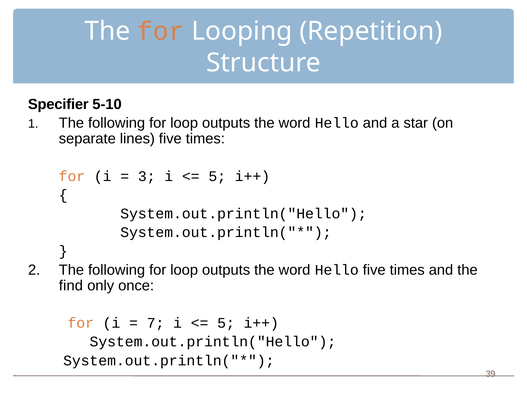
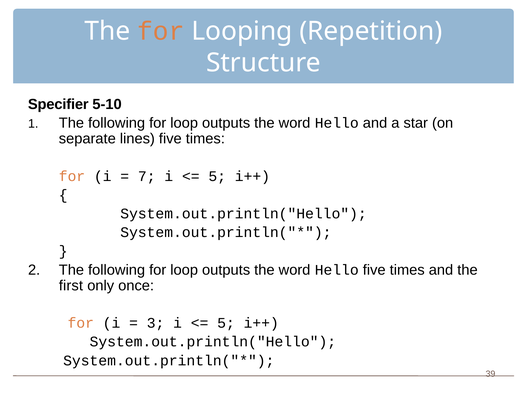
3: 3 -> 7
find: find -> first
7: 7 -> 3
